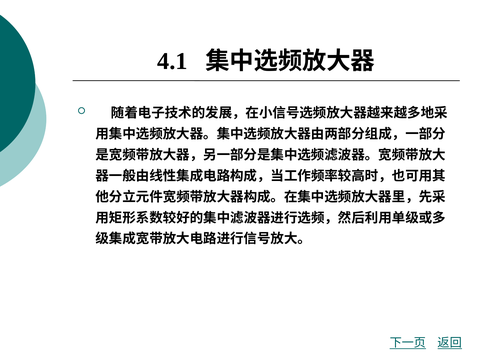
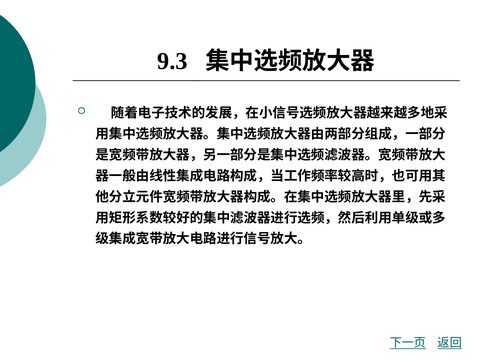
4.1: 4.1 -> 9.3
